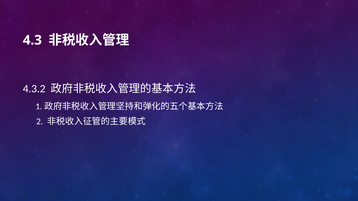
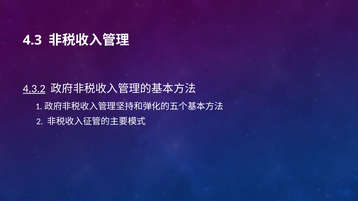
4.3.2 underline: none -> present
